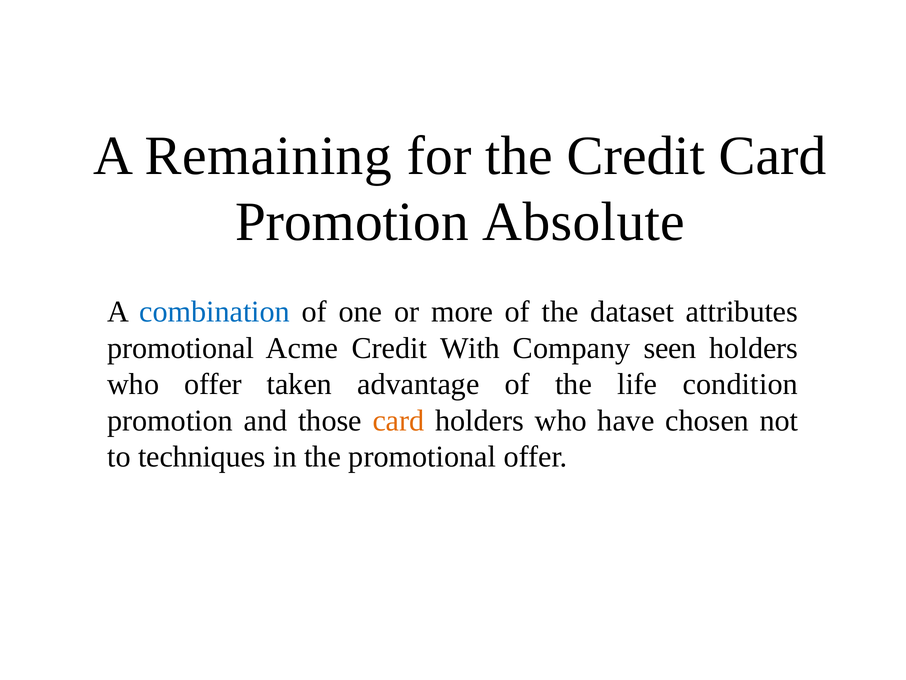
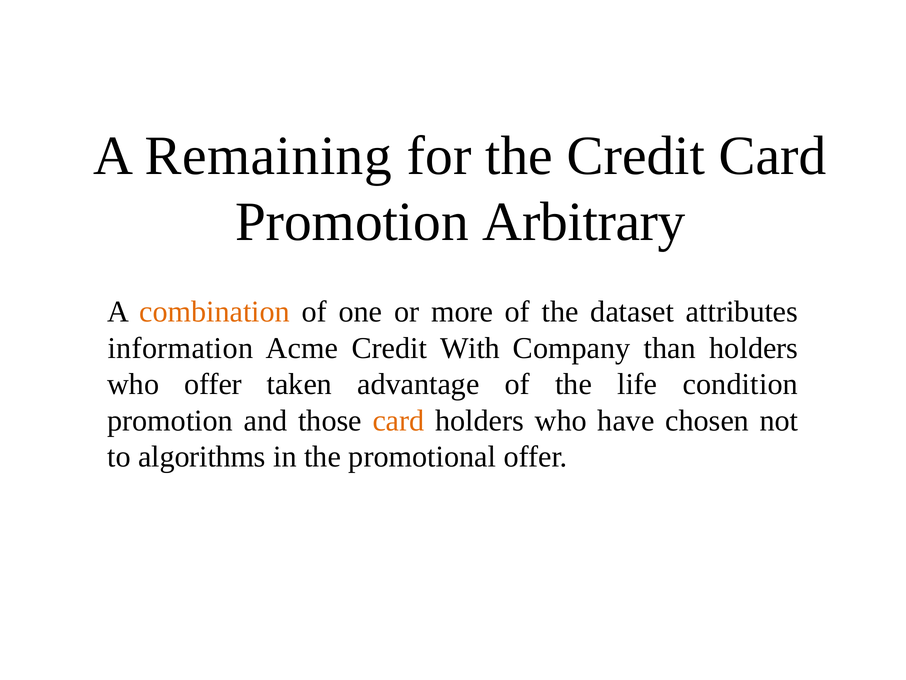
Absolute: Absolute -> Arbitrary
combination colour: blue -> orange
promotional at (181, 348): promotional -> information
seen: seen -> than
techniques: techniques -> algorithms
